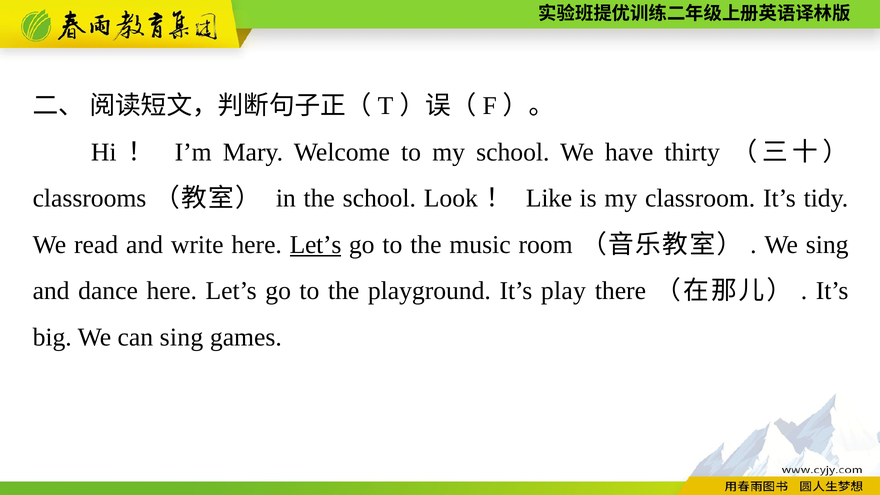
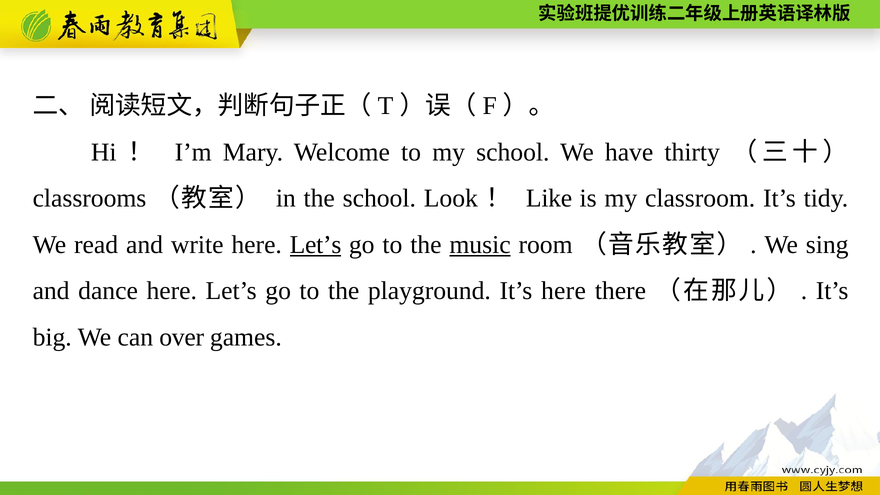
music underline: none -> present
It’s play: play -> here
can sing: sing -> over
